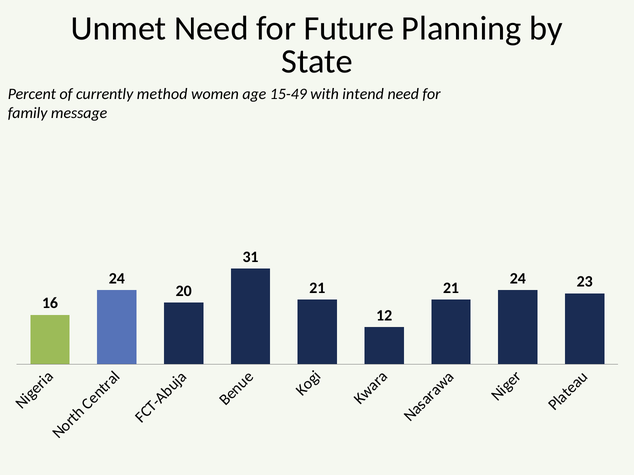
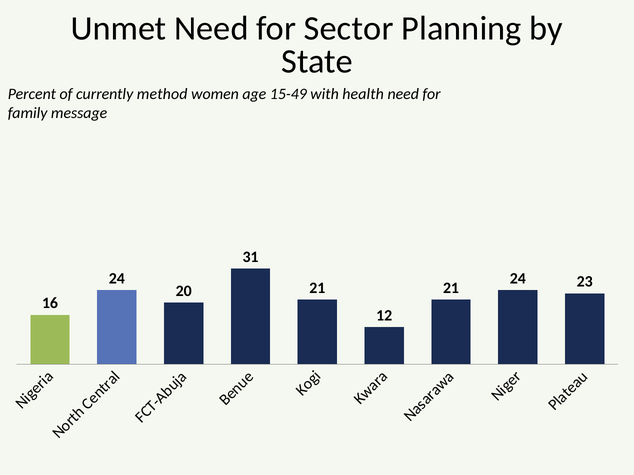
Future: Future -> Sector
intend: intend -> health
